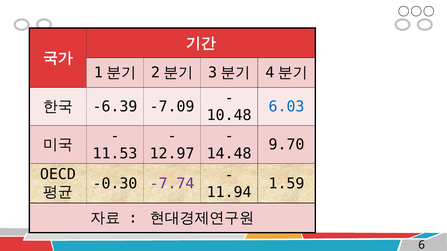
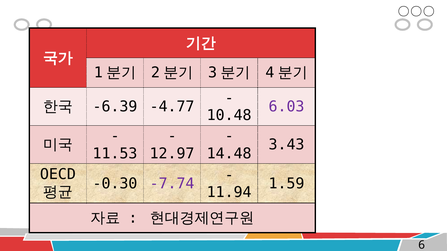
6.03 colour: blue -> purple
-7.09: -7.09 -> -4.77
9.70: 9.70 -> 3.43
